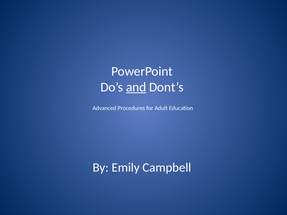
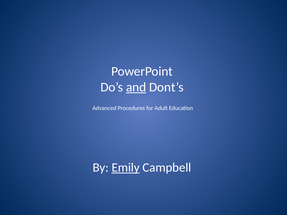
Emily underline: none -> present
